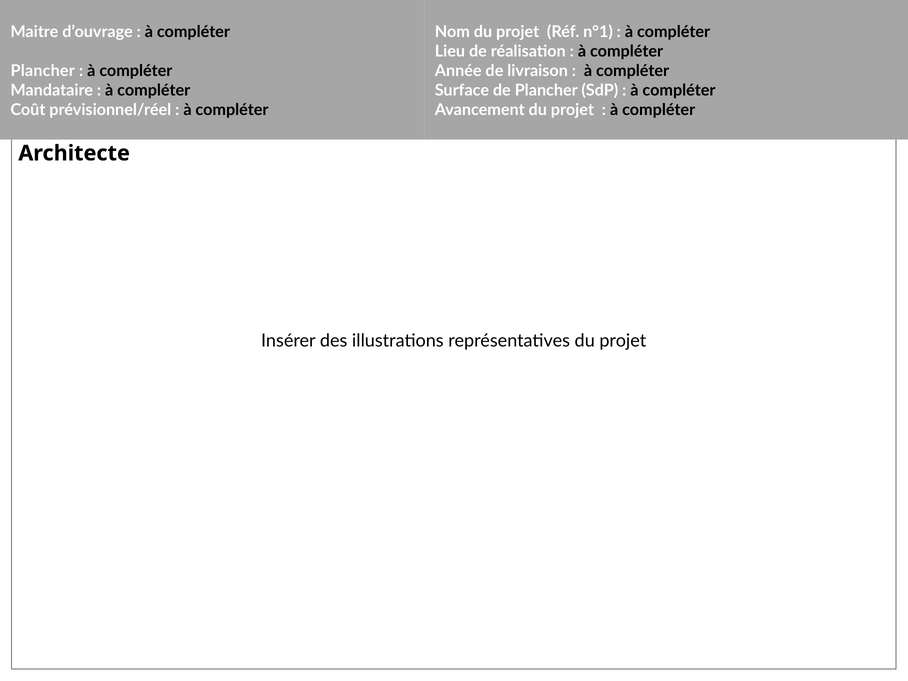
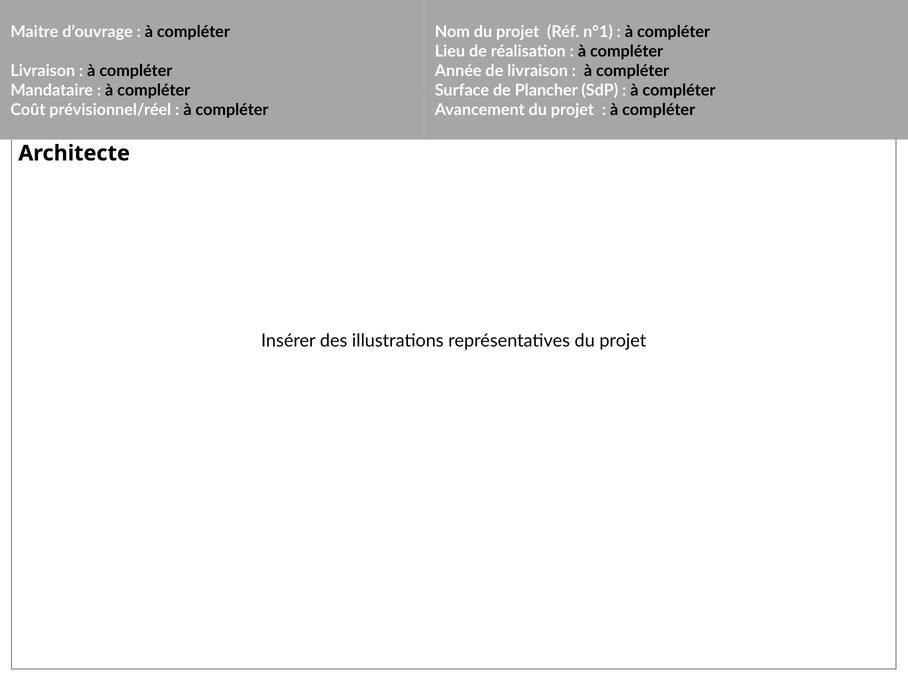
Plancher at (43, 71): Plancher -> Livraison
